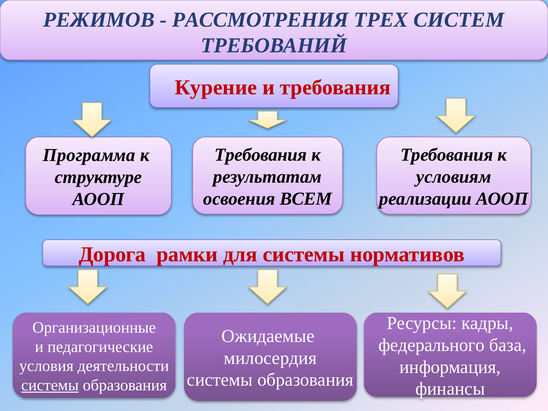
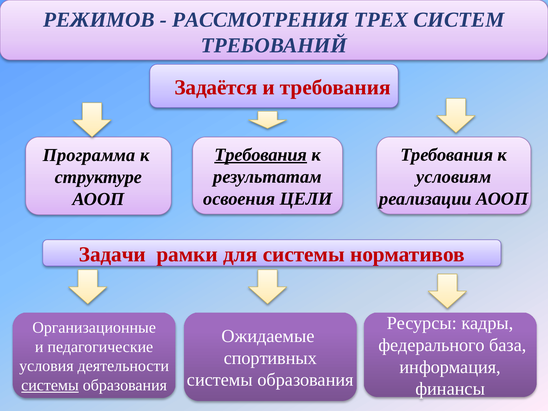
Курение: Курение -> Задаётся
Требования at (261, 155) underline: none -> present
ВСЕМ: ВСЕМ -> ЦЕЛИ
Дорога: Дорога -> Задачи
милосердия: милосердия -> спортивных
